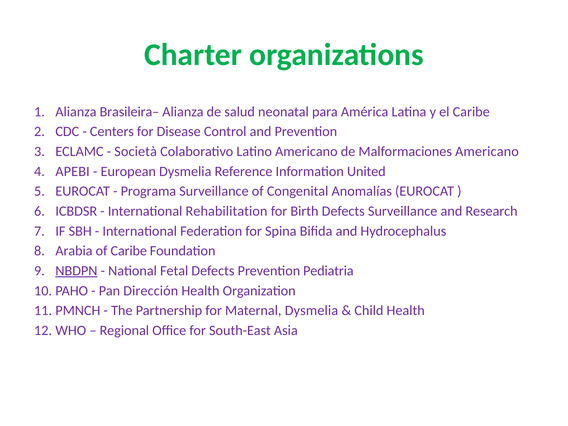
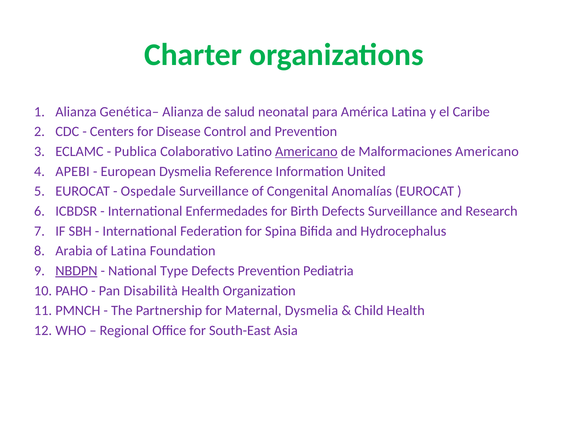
Brasileira–: Brasileira– -> Genética–
Società: Società -> Publica
Americano at (306, 152) underline: none -> present
Programa: Programa -> Ospedale
Rehabilitation: Rehabilitation -> Enfermedades
of Caribe: Caribe -> Latina
Fetal: Fetal -> Type
Dirección: Dirección -> Disabilità
